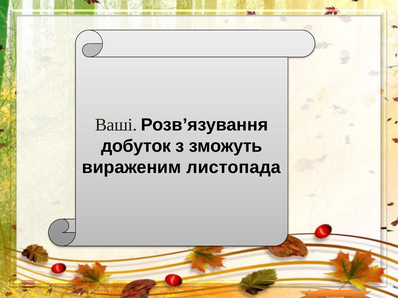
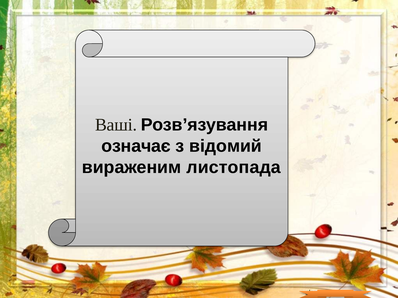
добуток: добуток -> означає
зможуть: зможуть -> відомий
